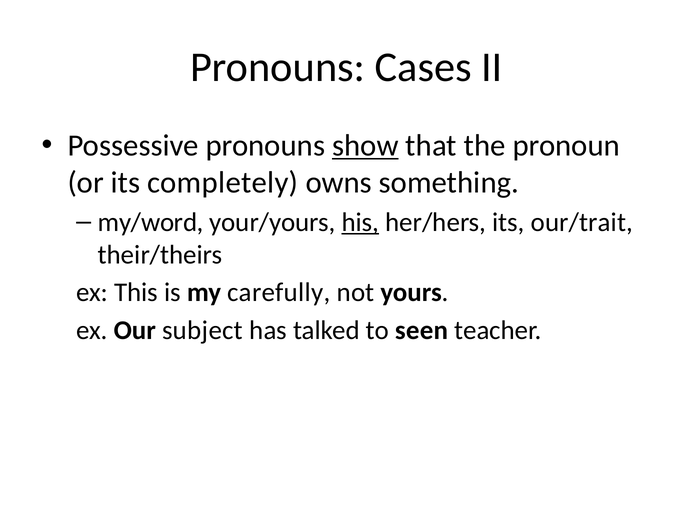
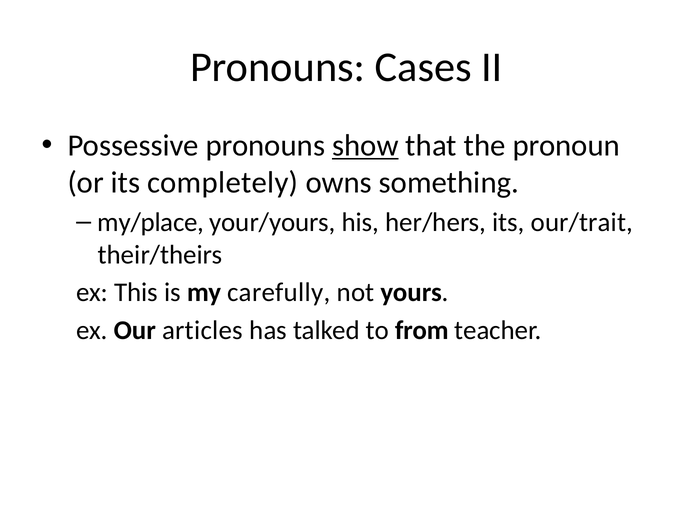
my/word: my/word -> my/place
his underline: present -> none
subject: subject -> articles
seen: seen -> from
